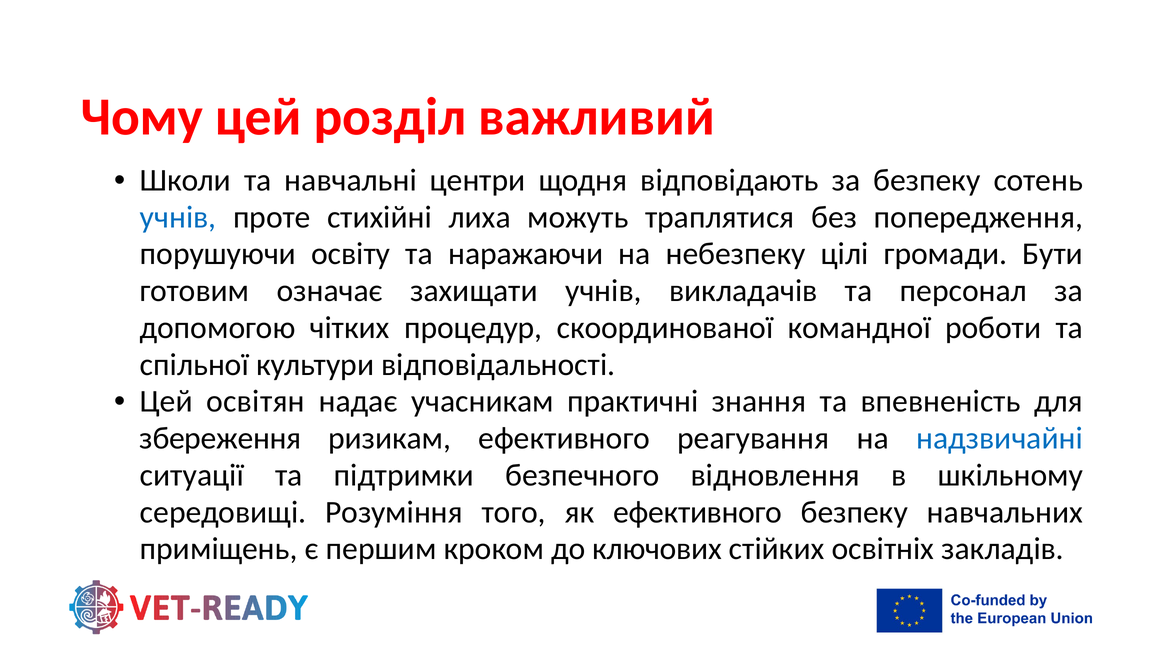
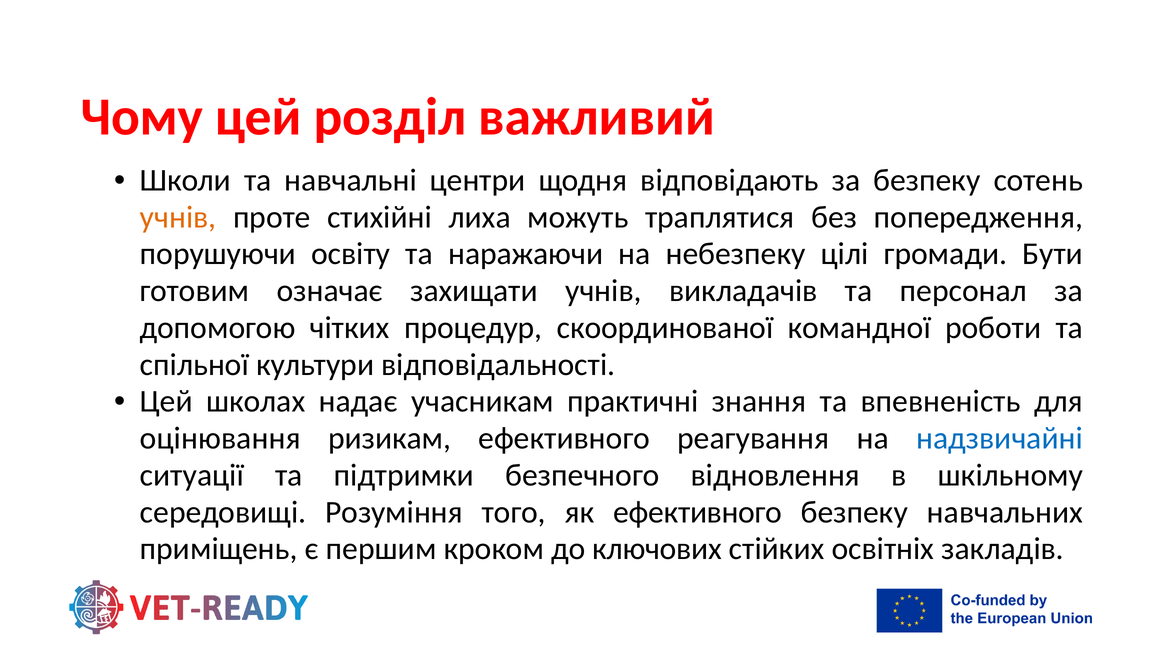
учнів at (178, 217) colour: blue -> orange
освітян: освітян -> школах
збереження: збереження -> оцінювання
